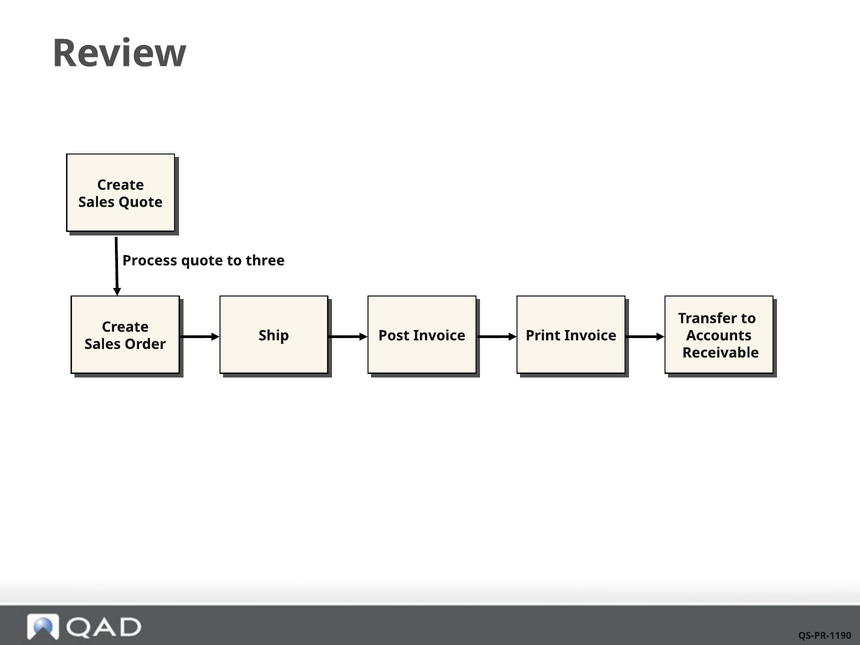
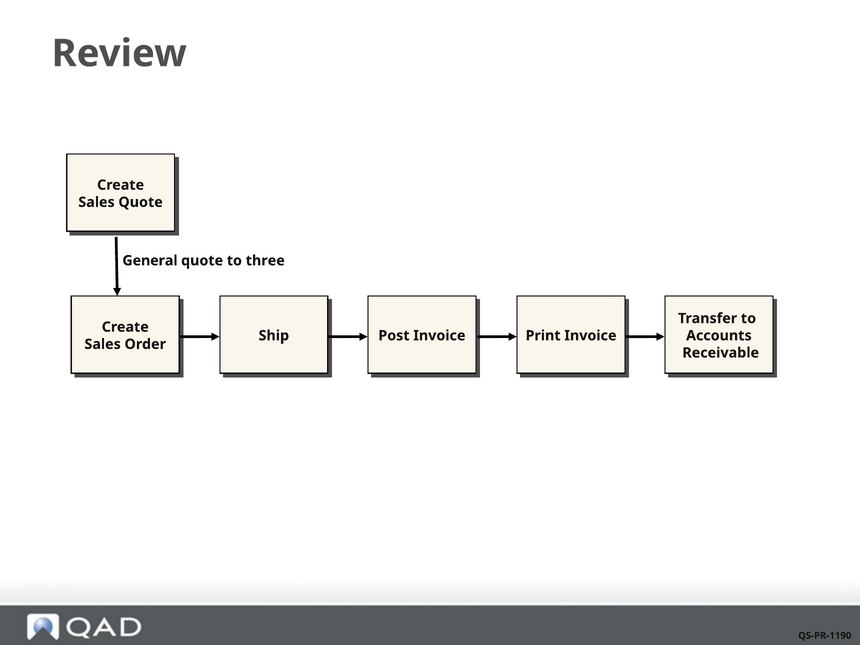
Process: Process -> General
